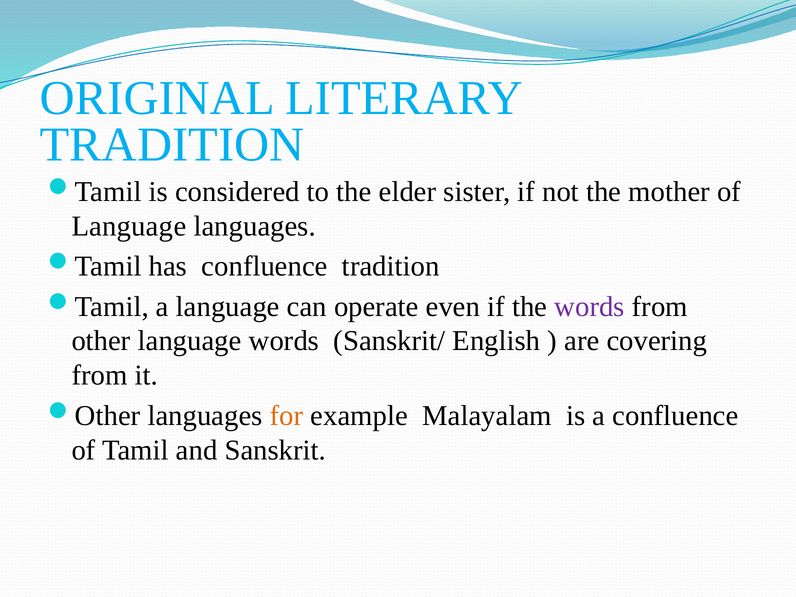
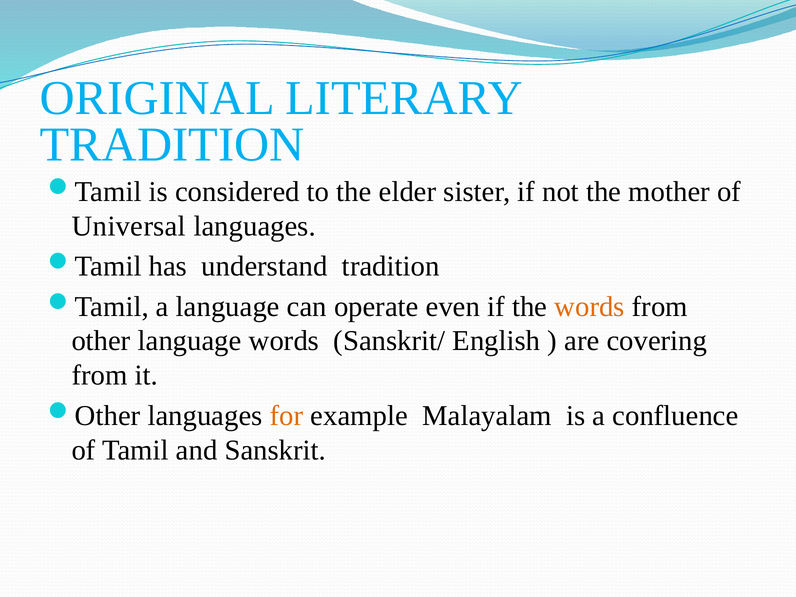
Language at (129, 226): Language -> Universal
has confluence: confluence -> understand
words at (590, 307) colour: purple -> orange
